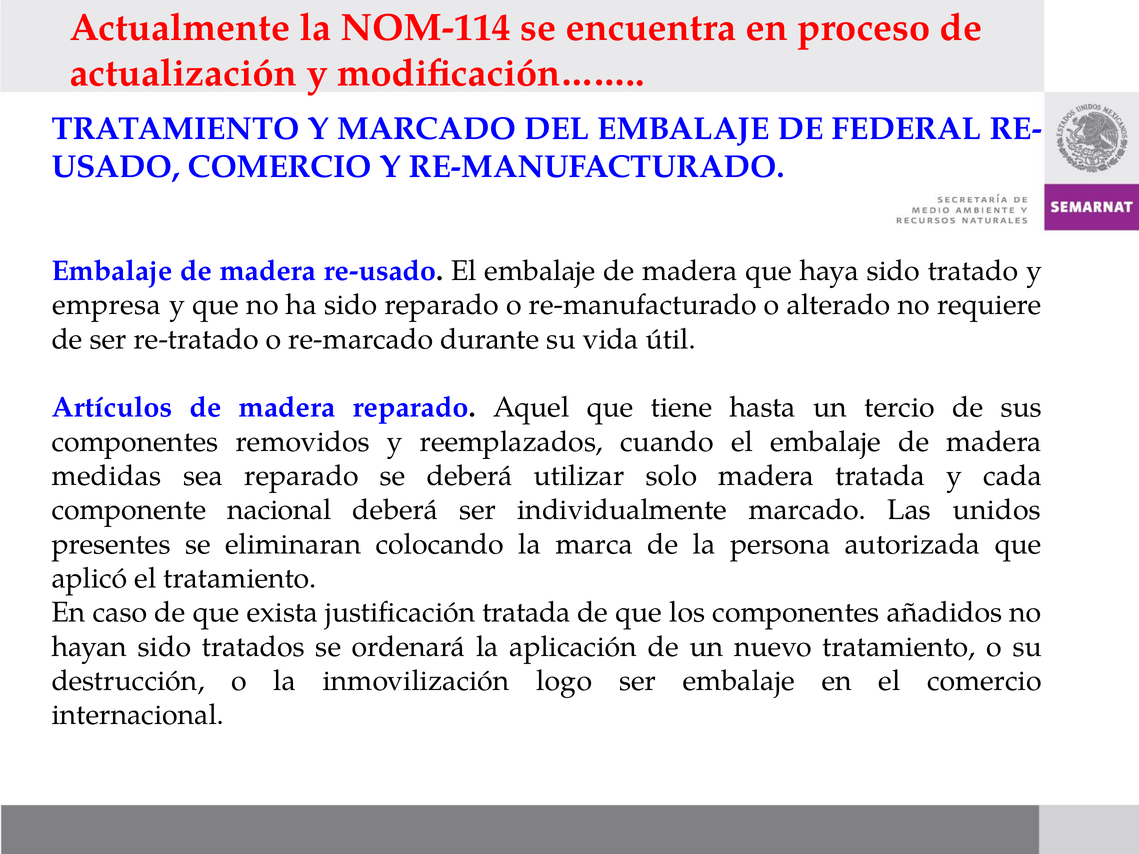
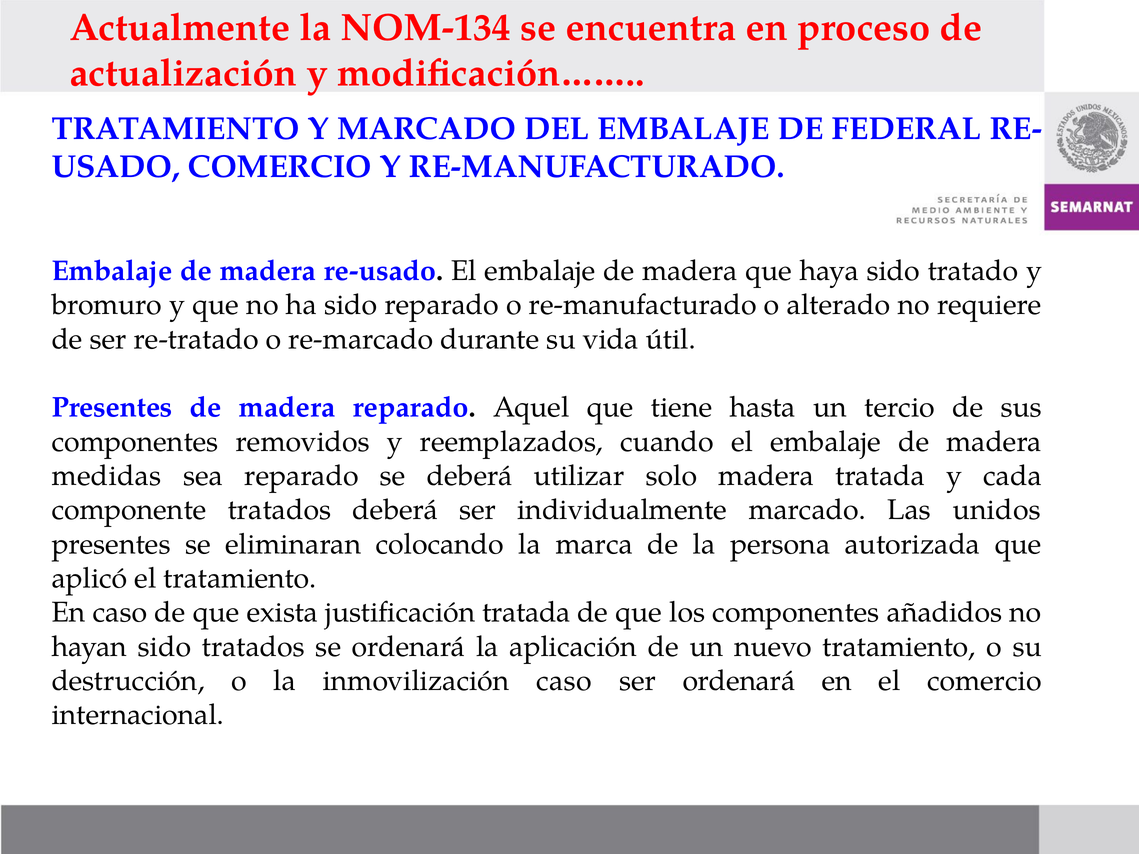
NOM-114: NOM-114 -> NOM-134
empresa: empresa -> bromuro
Artículos at (112, 408): Artículos -> Presentes
componente nacional: nacional -> tratados
inmovilización logo: logo -> caso
ser embalaje: embalaje -> ordenará
